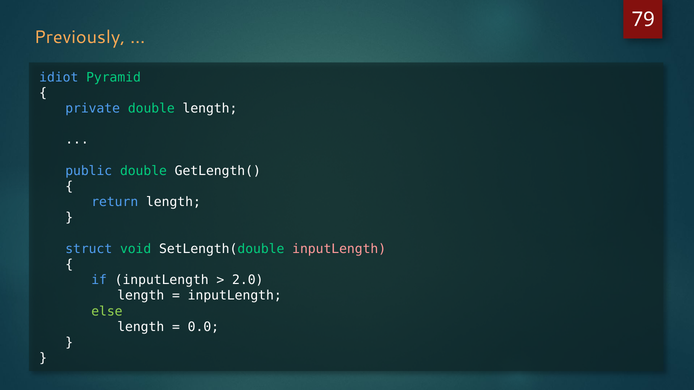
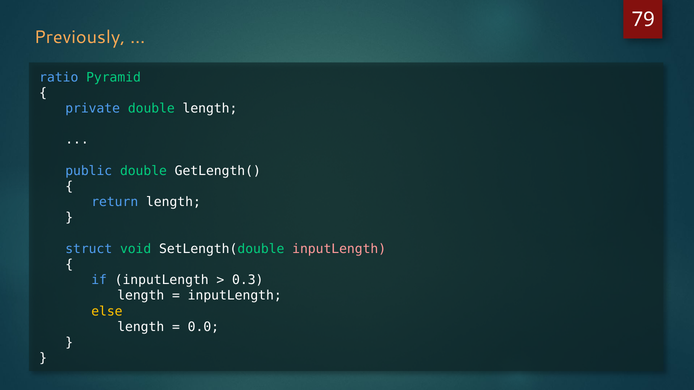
idiot: idiot -> ratio
2.0: 2.0 -> 0.3
else colour: light green -> yellow
